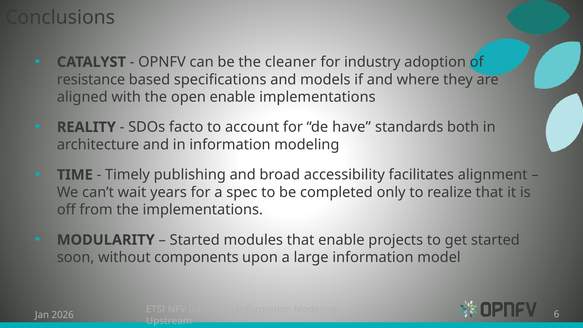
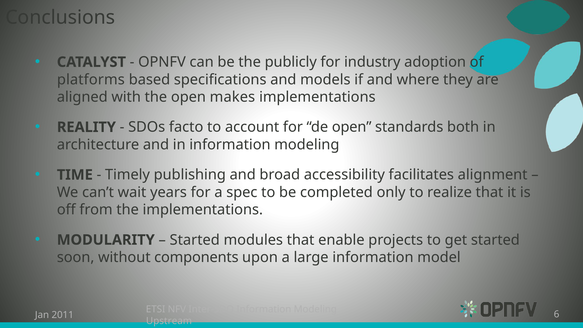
cleaner: cleaner -> publicly
resistance: resistance -> platforms
open enable: enable -> makes
de have: have -> open
2026: 2026 -> 2011
